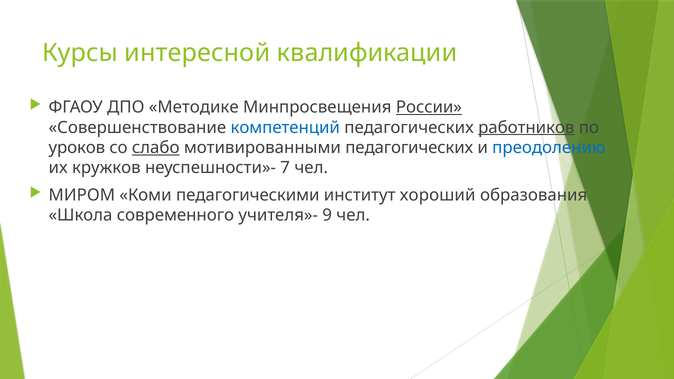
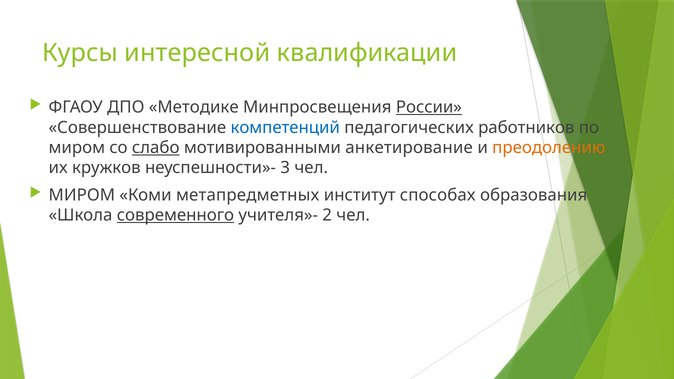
работников underline: present -> none
уроков at (77, 148): уроков -> миром
мотивированными педагогических: педагогических -> анкетирование
преодолению colour: blue -> orange
7: 7 -> 3
педагогическими: педагогическими -> метапредметных
хороший: хороший -> способах
современного underline: none -> present
9: 9 -> 2
